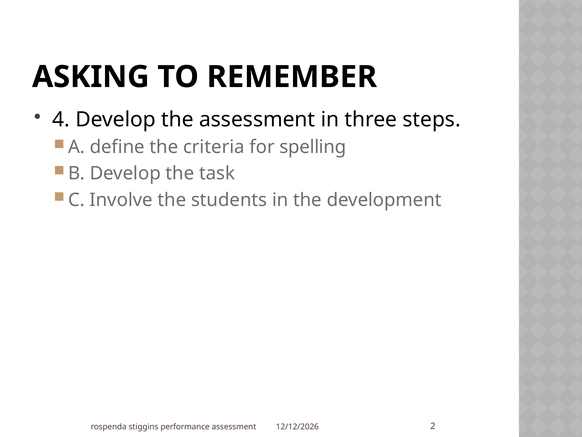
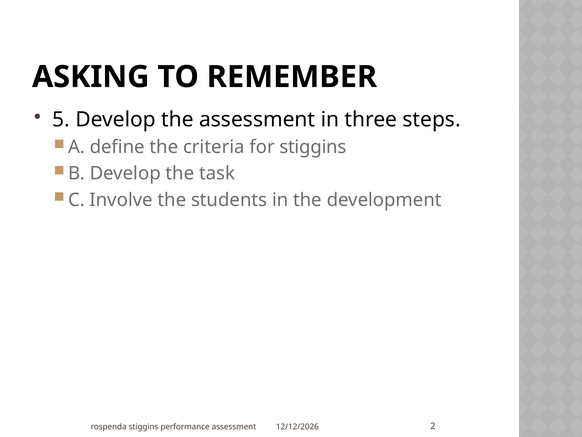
4: 4 -> 5
for spelling: spelling -> stiggins
